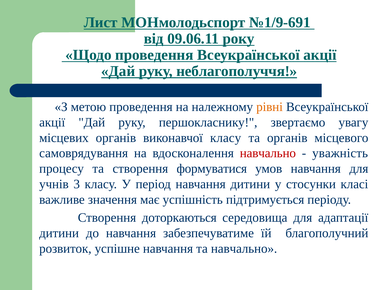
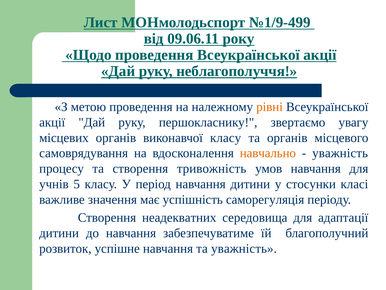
№1/9-691: №1/9-691 -> №1/9-499
навчально at (268, 153) colour: red -> orange
формуватися: формуватися -> тривожність
3: 3 -> 5
підтримується: підтримується -> саморегуляція
доторкаються: доторкаються -> неадекватних
та навчально: навчально -> уважність
